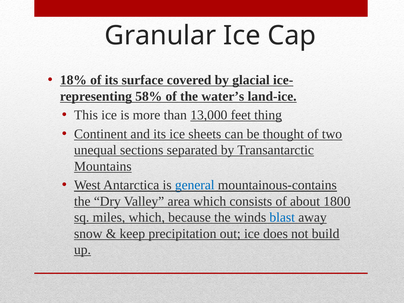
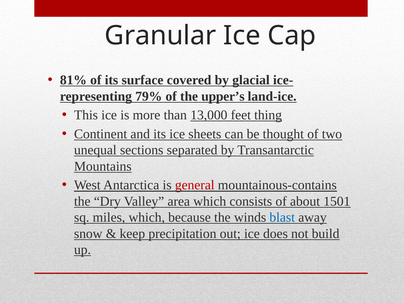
18%: 18% -> 81%
58%: 58% -> 79%
water’s: water’s -> upper’s
general colour: blue -> red
1800: 1800 -> 1501
